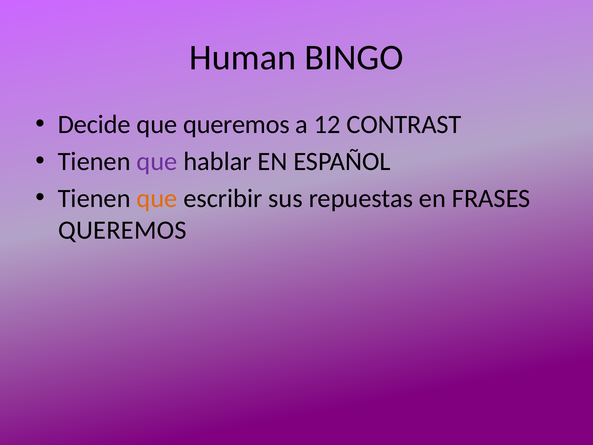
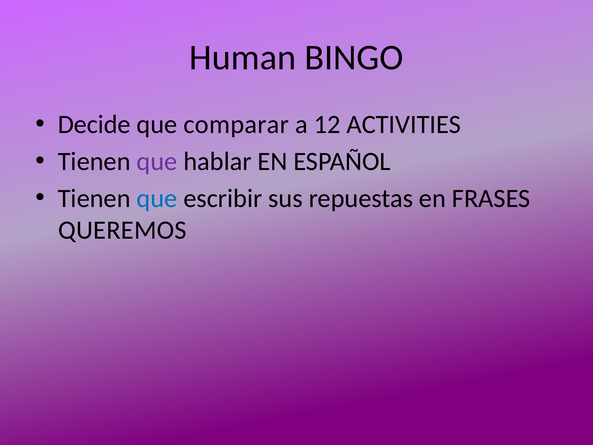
que queremos: queremos -> comparar
CONTRAST: CONTRAST -> ACTIVITIES
que at (157, 198) colour: orange -> blue
